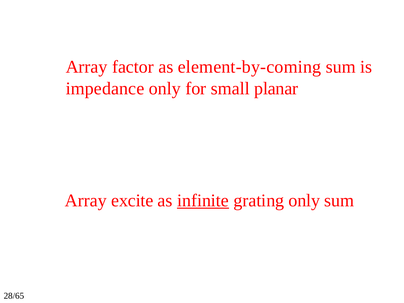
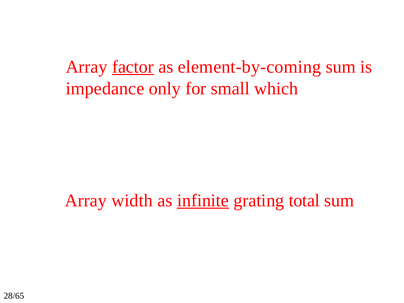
factor underline: none -> present
planar: planar -> which
excite: excite -> width
grating only: only -> total
